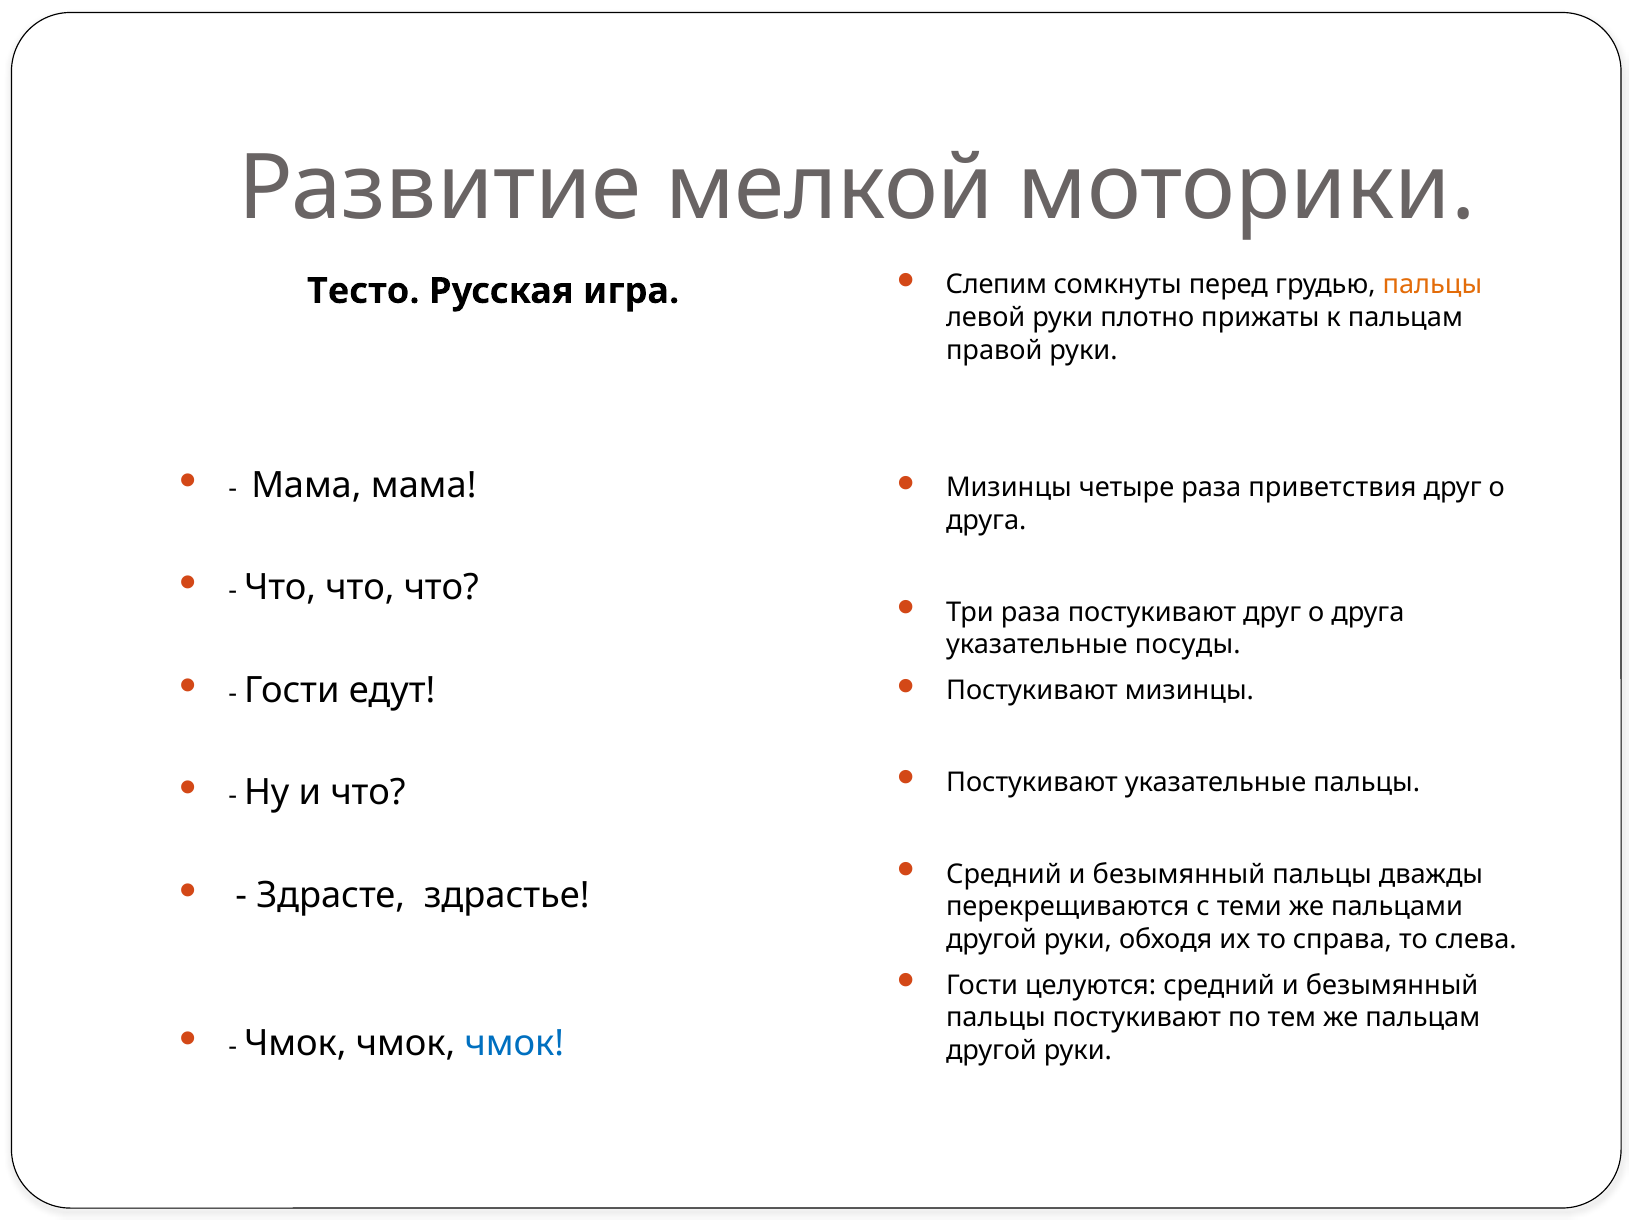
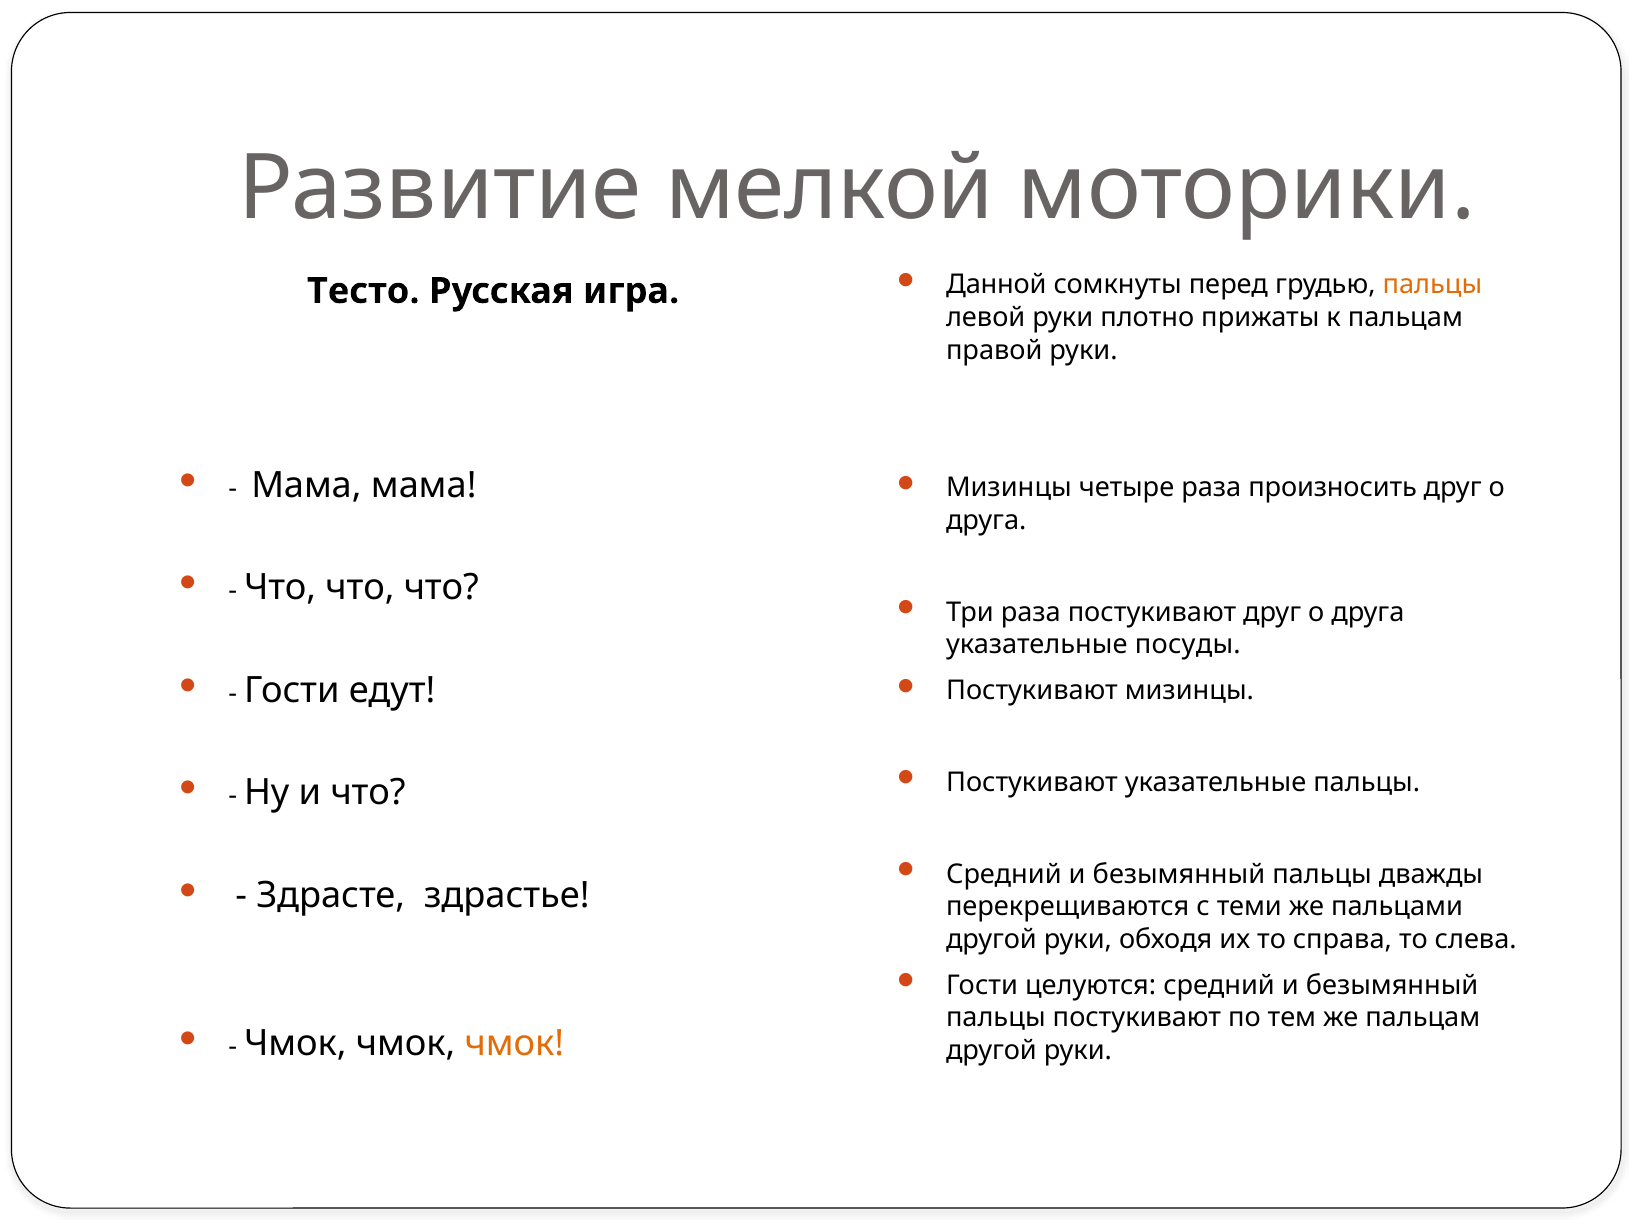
Слепим: Слепим -> Данной
приветствия: приветствия -> произносить
чмок at (514, 1044) colour: blue -> orange
